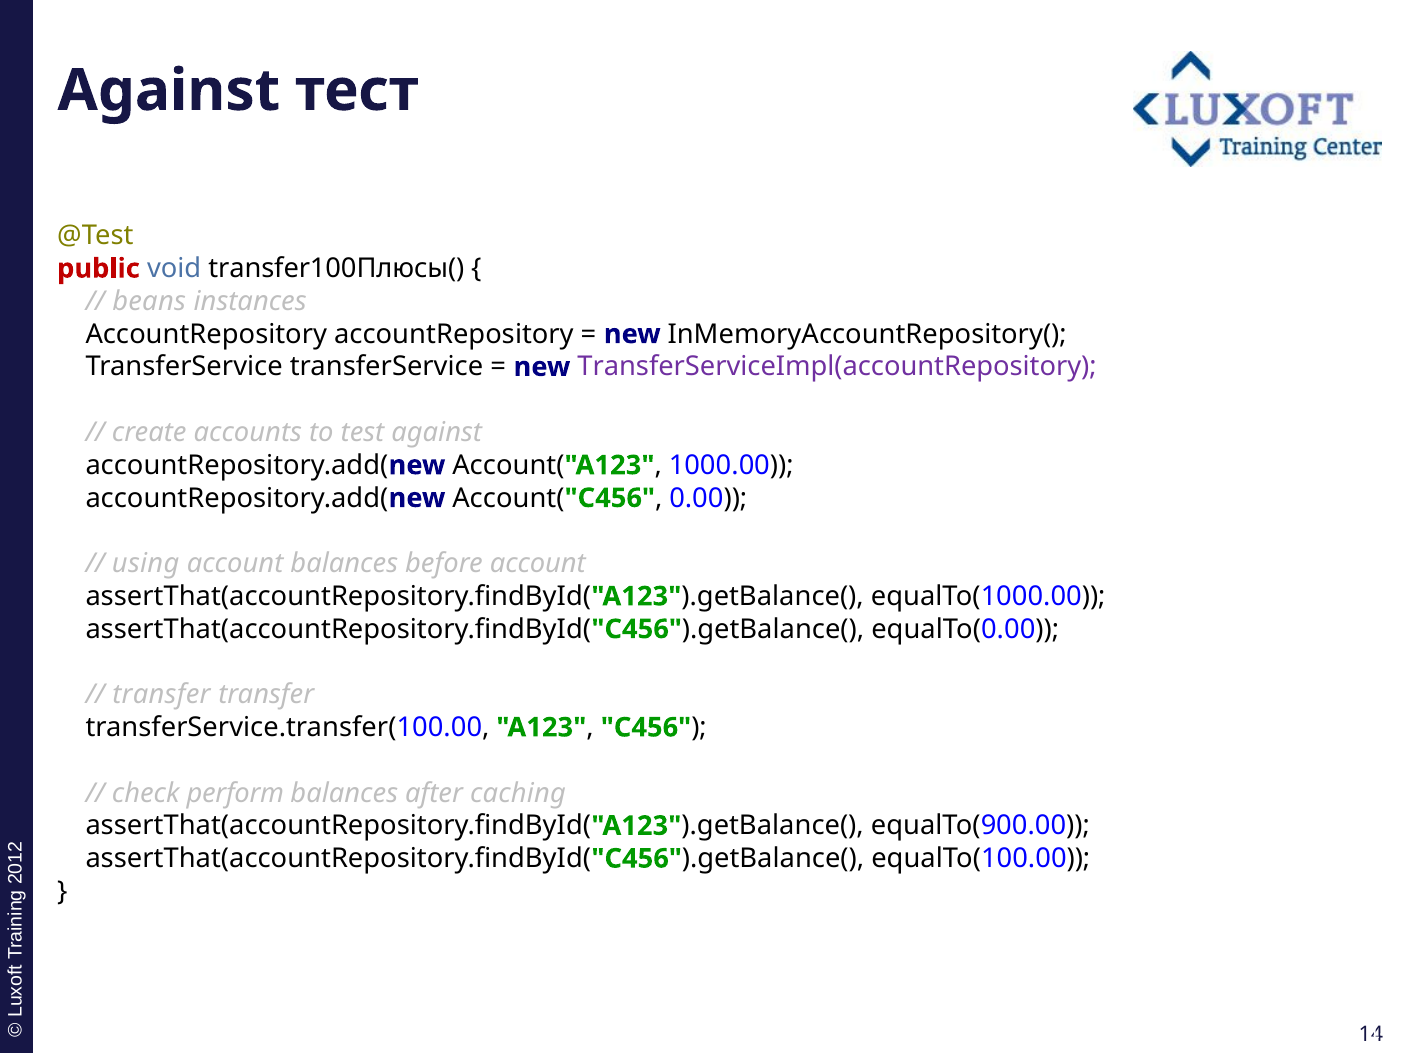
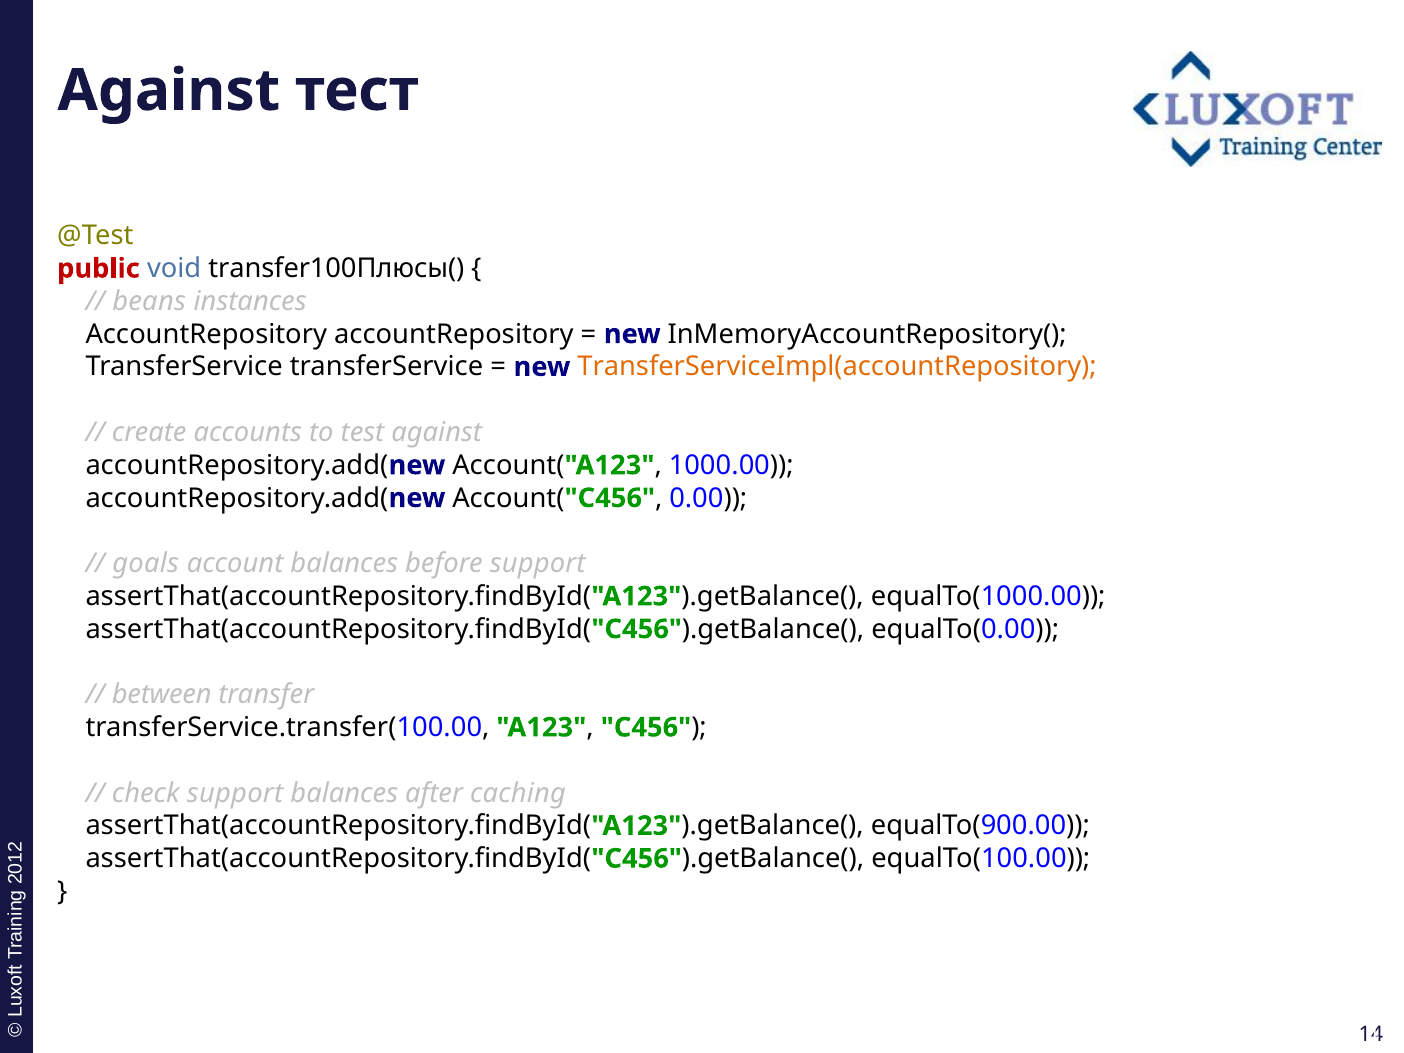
TransferServiceImpl(accountRepository colour: purple -> orange
using: using -> goals
before account: account -> support
transfer at (161, 695): transfer -> between
check perform: perform -> support
